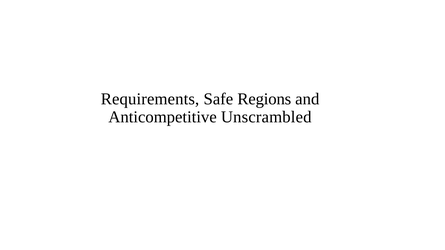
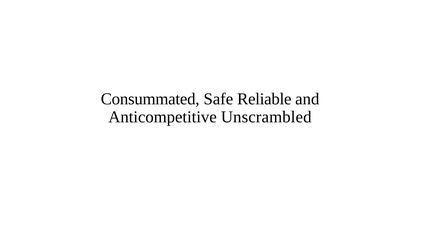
Requirements: Requirements -> Consummated
Regions: Regions -> Reliable
